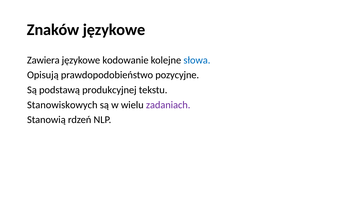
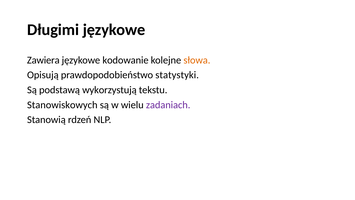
Znaków: Znaków -> Długimi
słowa colour: blue -> orange
pozycyjne: pozycyjne -> statystyki
produkcyjnej: produkcyjnej -> wykorzystują
